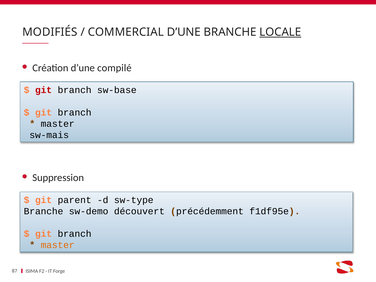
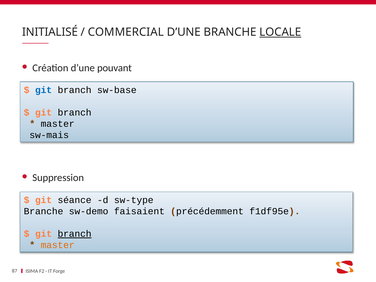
MODIFIÉS: MODIFIÉS -> INITIALISÉ
compilé: compilé -> pouvant
git at (44, 90) colour: red -> blue
parent: parent -> séance
découvert: découvert -> faisaient
branch at (75, 234) underline: none -> present
